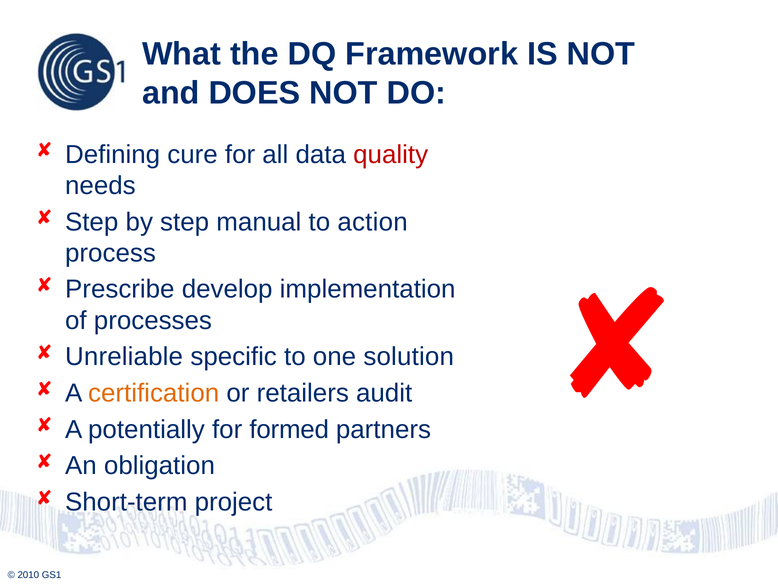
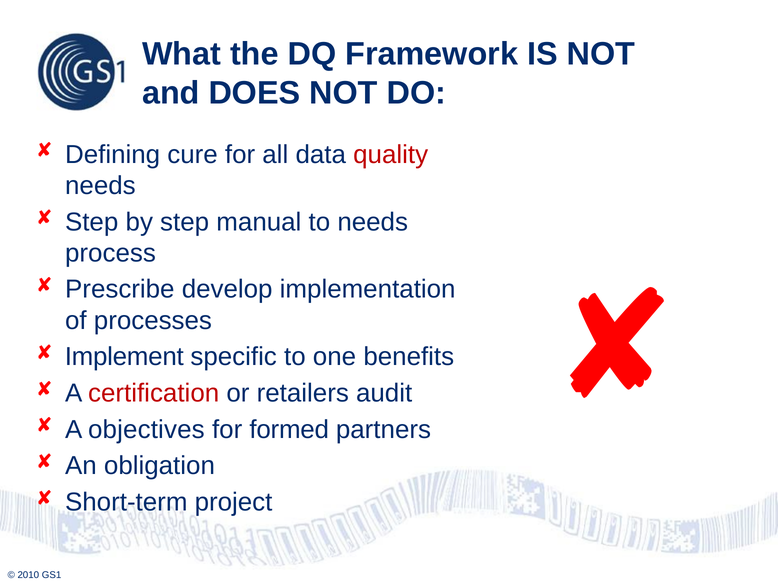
to action: action -> needs
Unreliable: Unreliable -> Implement
solution: solution -> benefits
certification colour: orange -> red
potentially: potentially -> objectives
